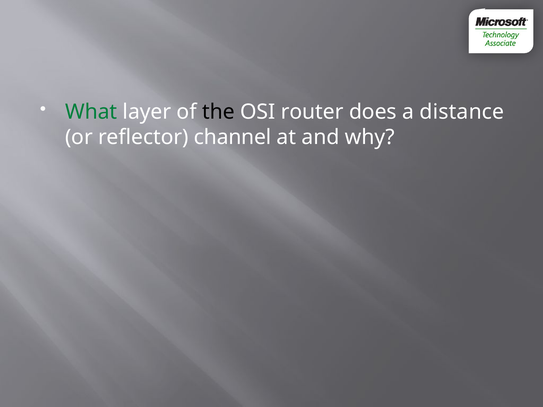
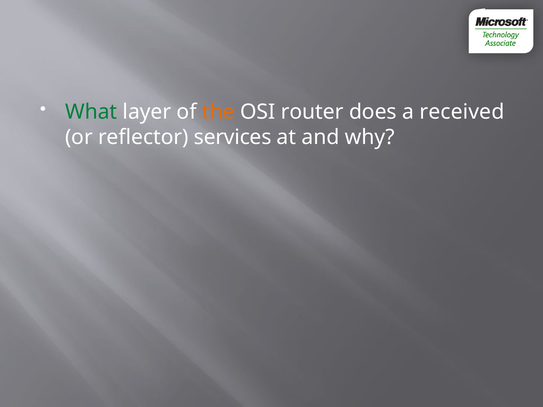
the colour: black -> orange
distance: distance -> received
channel: channel -> services
